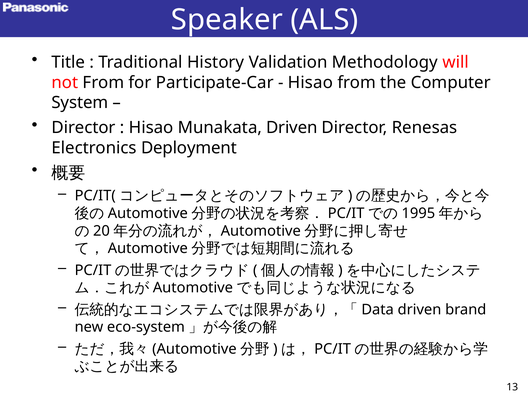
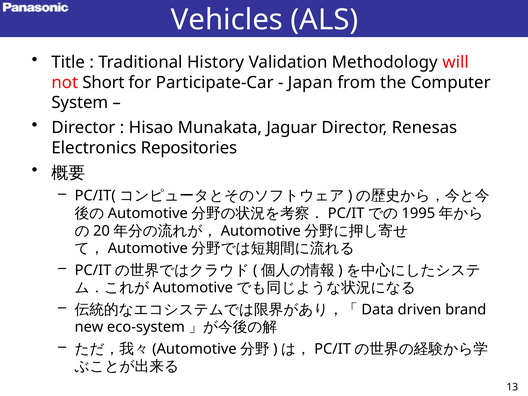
Speaker: Speaker -> Vehicles
not From: From -> Short
Hisao at (310, 82): Hisao -> Japan
Munakata Driven: Driven -> Jaguar
Deployment: Deployment -> Repositories
